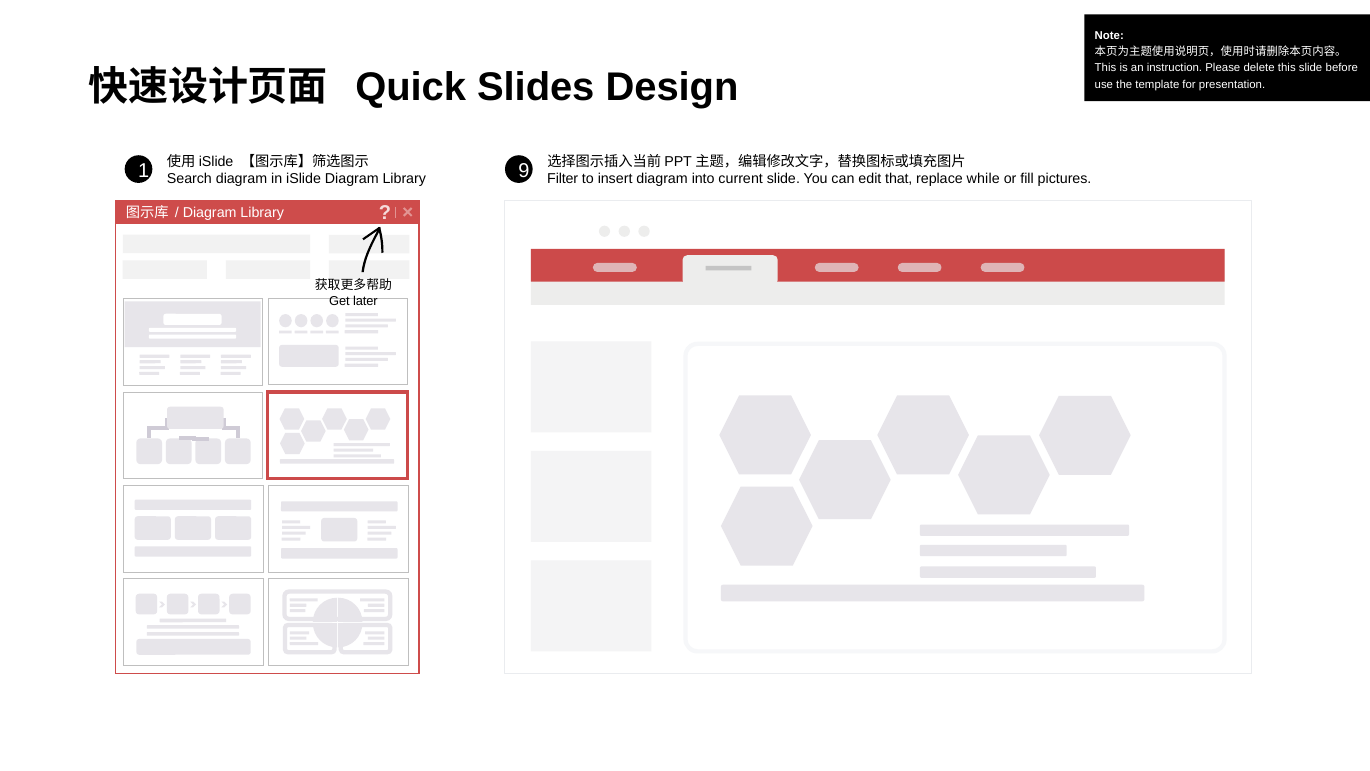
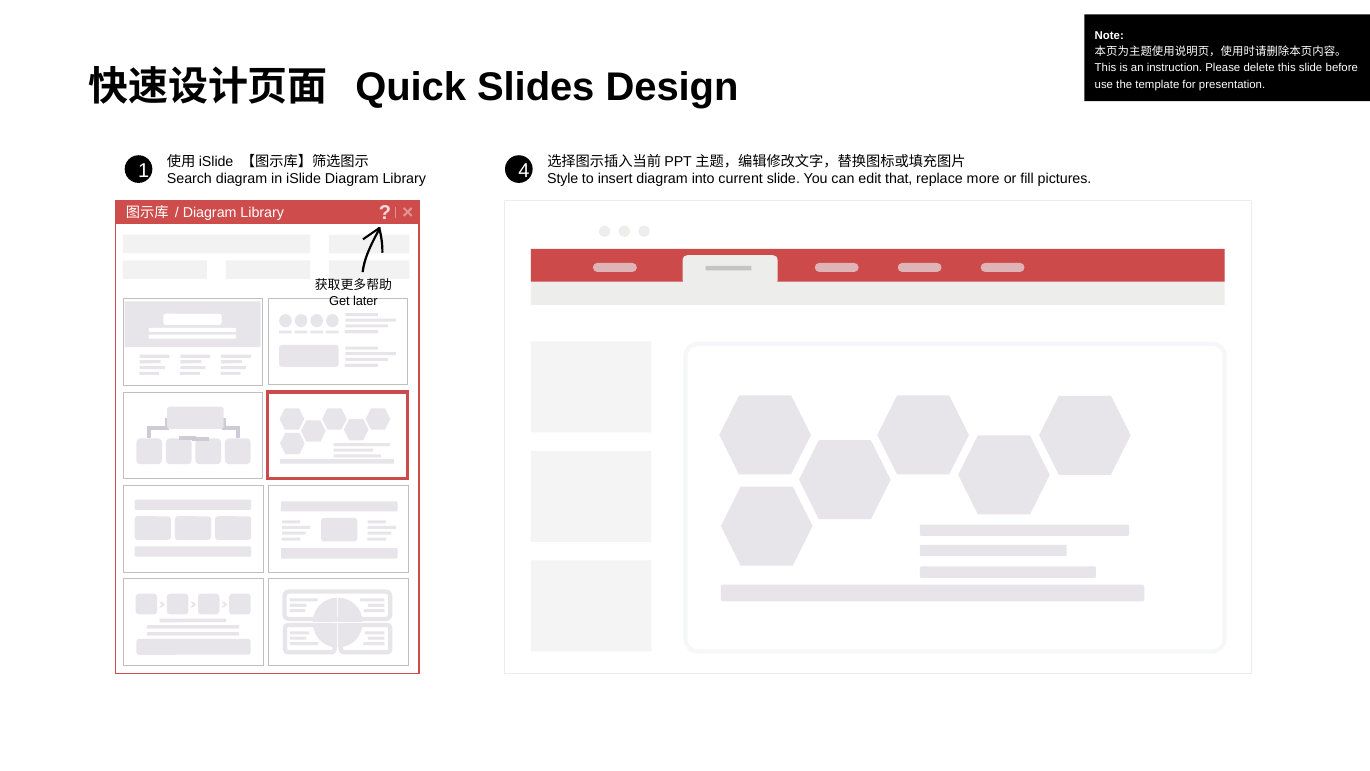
9: 9 -> 4
Filter: Filter -> Style
while: while -> more
